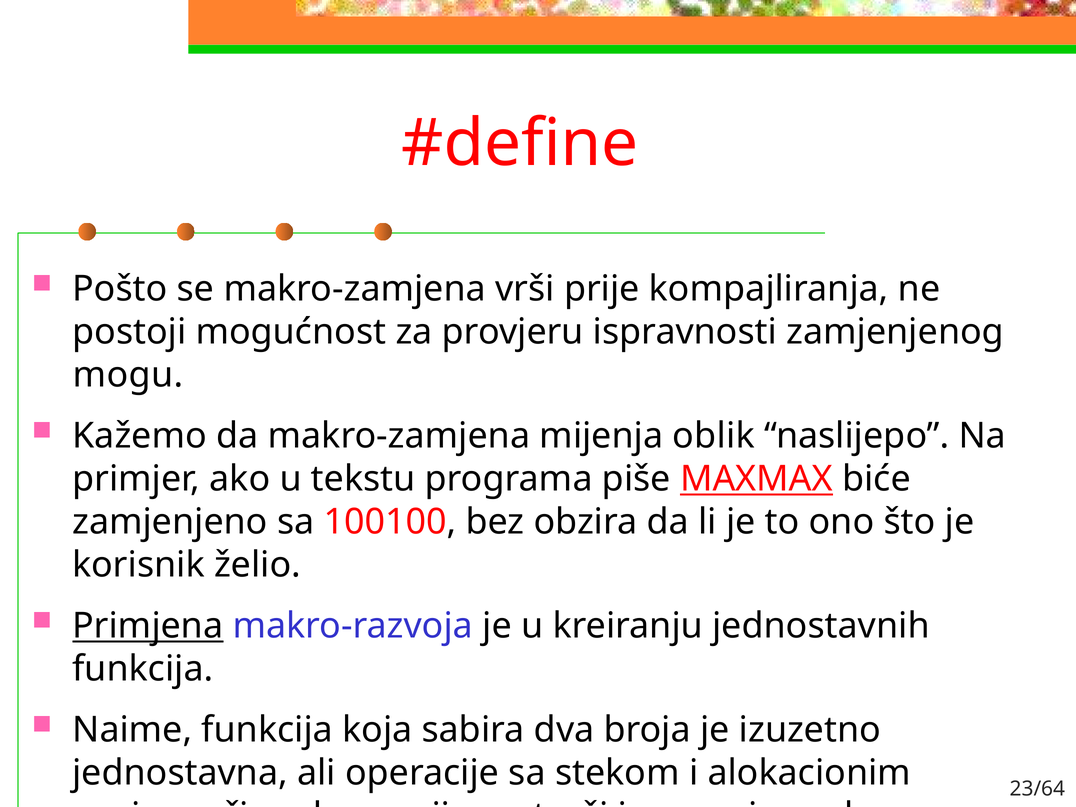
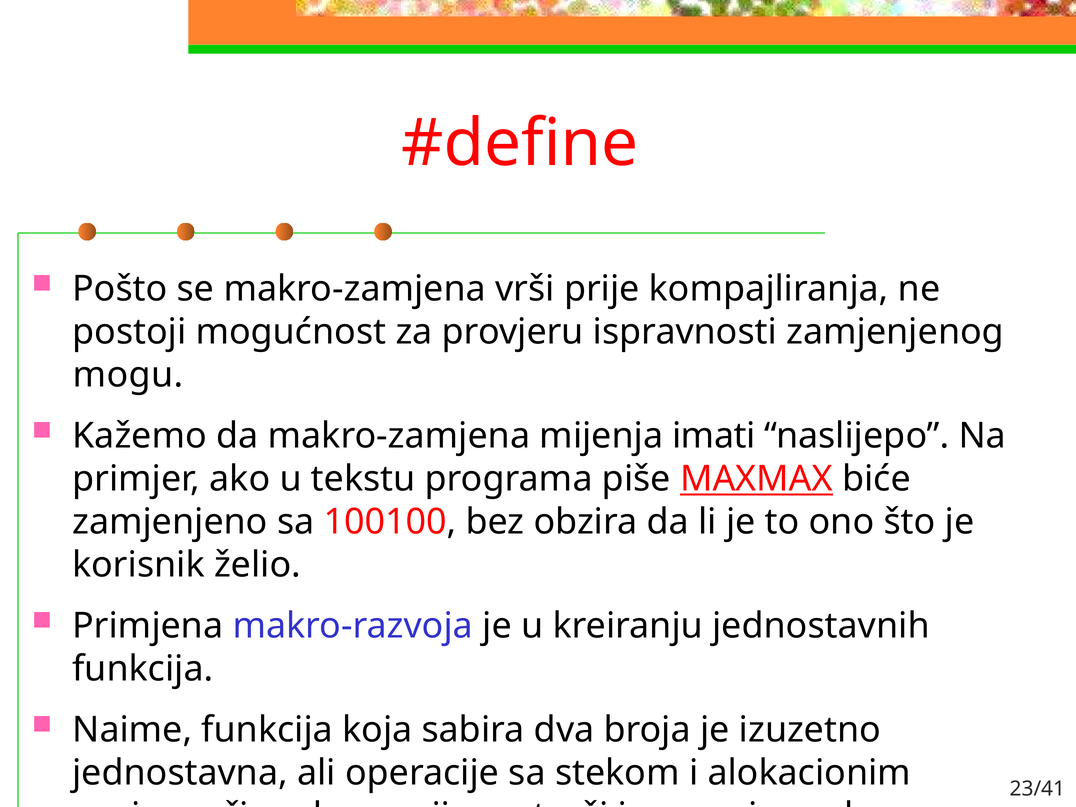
oblik: oblik -> imati
Primjena underline: present -> none
23/64: 23/64 -> 23/41
